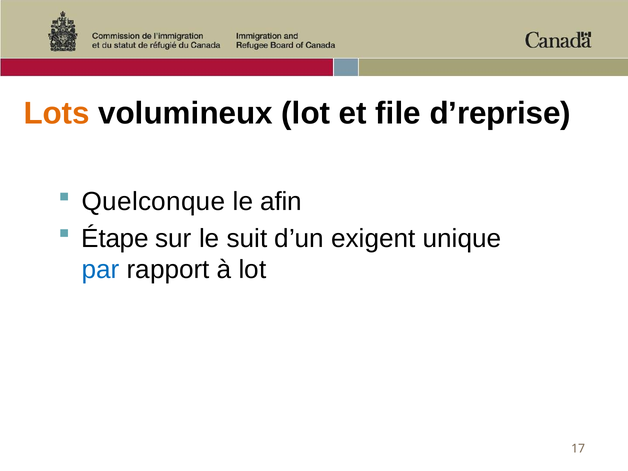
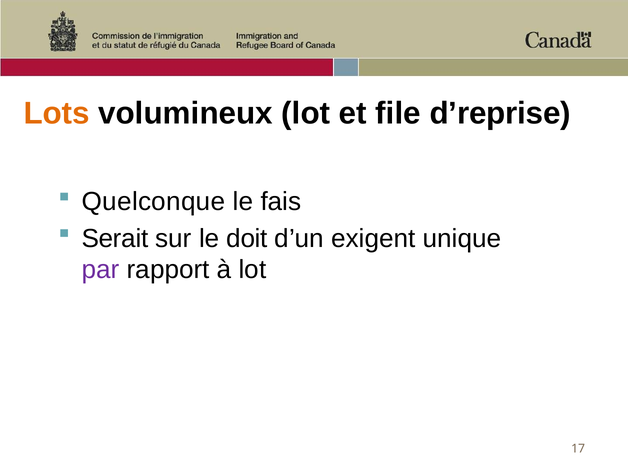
afin: afin -> fais
Étape: Étape -> Serait
suit: suit -> doit
par colour: blue -> purple
